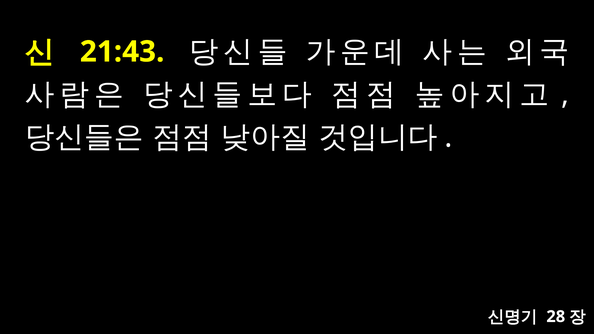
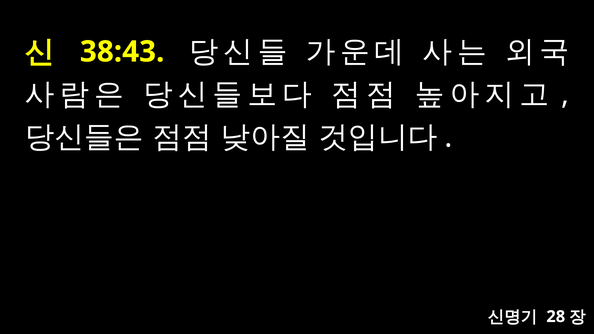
21:43: 21:43 -> 38:43
